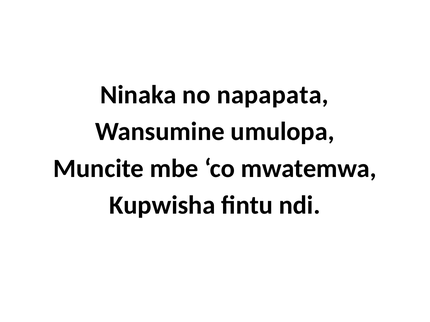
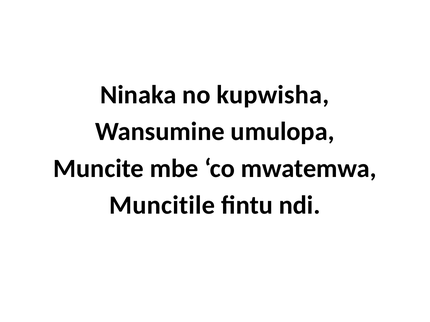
napapata: napapata -> kupwisha
Kupwisha: Kupwisha -> Muncitile
